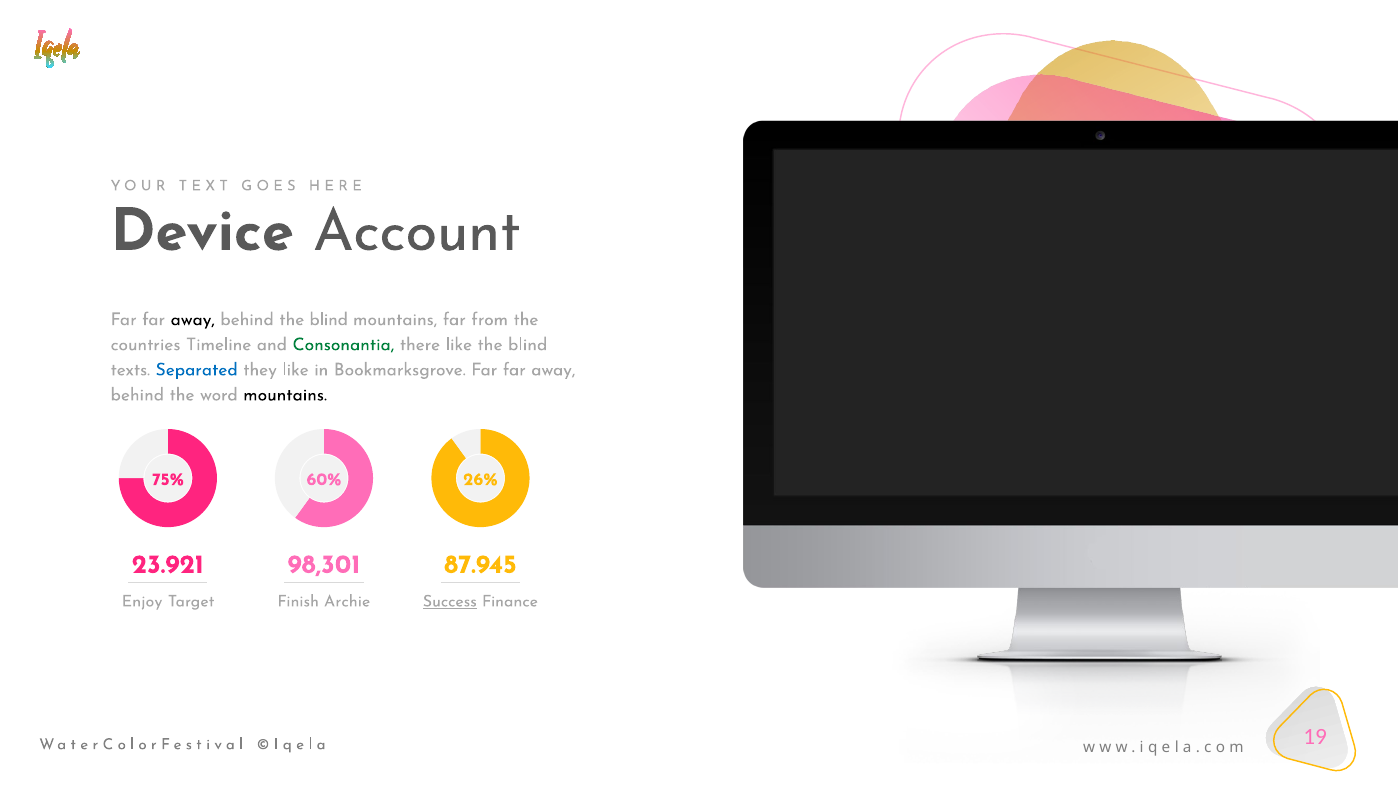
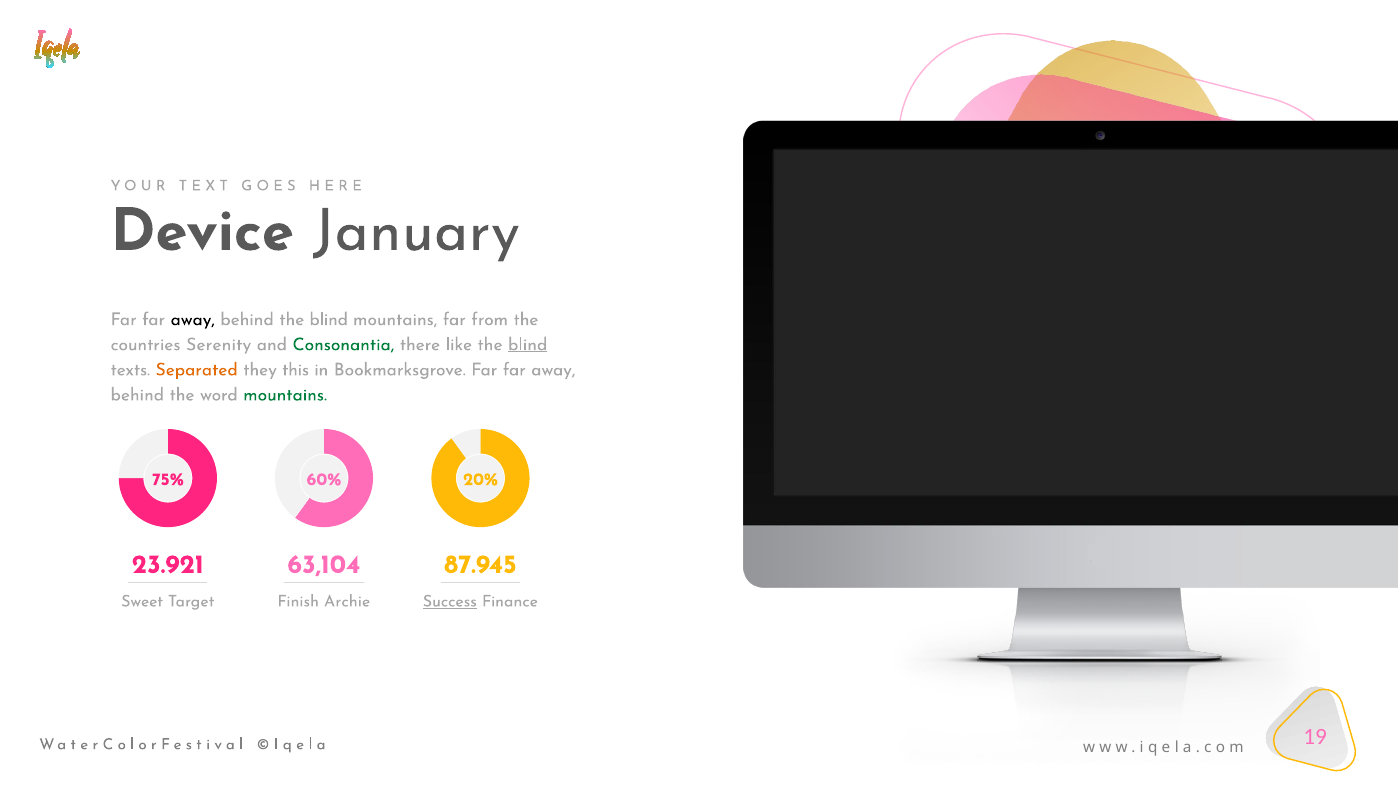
Account: Account -> January
Timeline: Timeline -> Serenity
blind at (528, 345) underline: none -> present
Separated colour: blue -> orange
they like: like -> this
mountains at (285, 395) colour: black -> green
26%: 26% -> 20%
98,301: 98,301 -> 63,104
Enjoy: Enjoy -> Sweet
